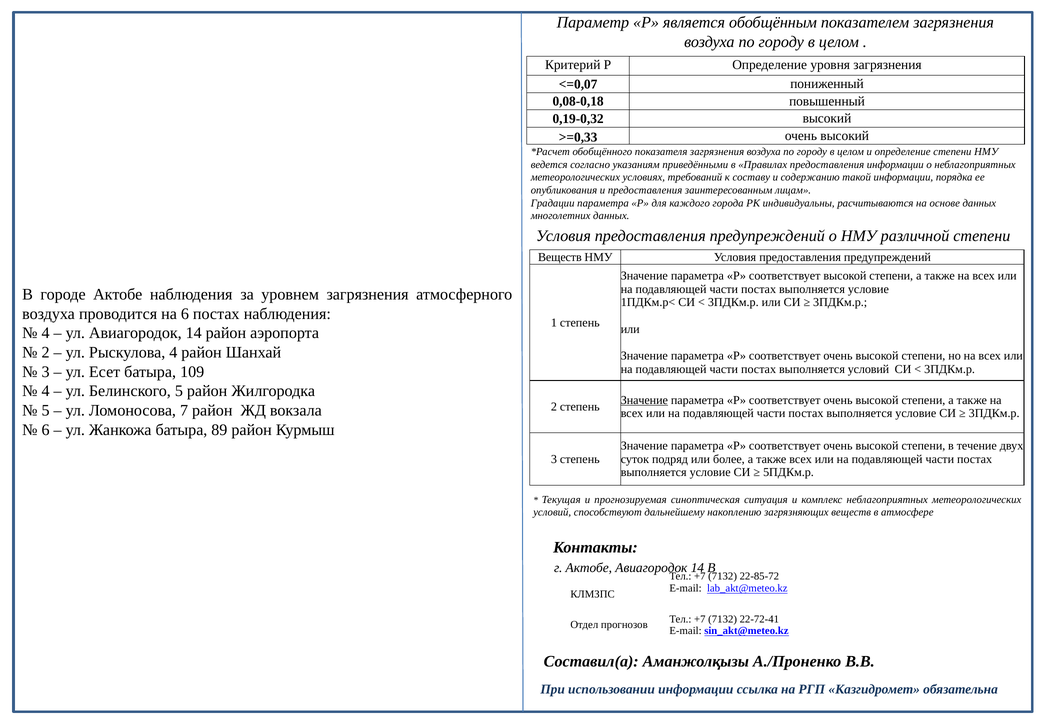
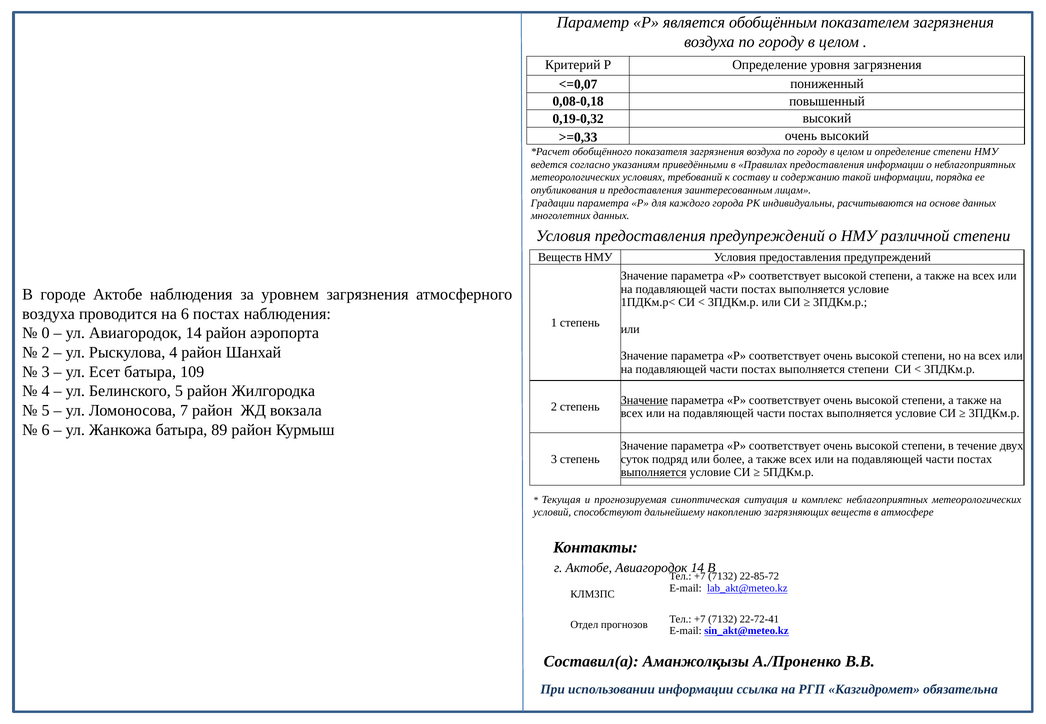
4 at (46, 333): 4 -> 0
выполняется условий: условий -> степени
выполняется at (654, 473) underline: none -> present
